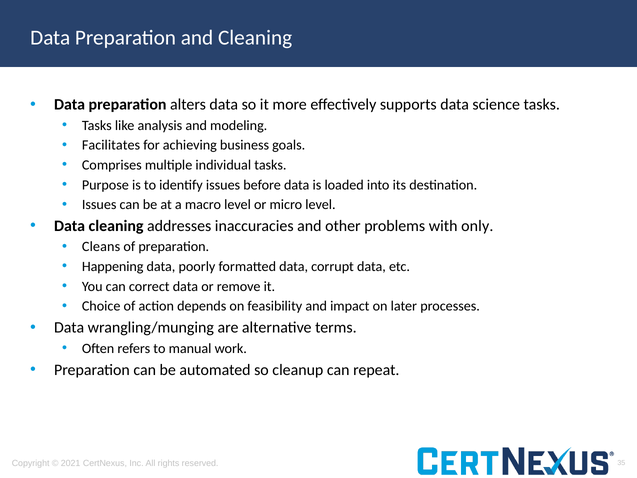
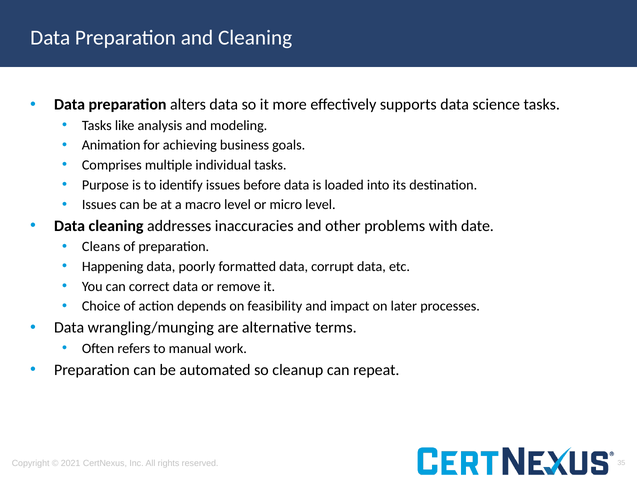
Facilitates: Facilitates -> Animation
only: only -> date
